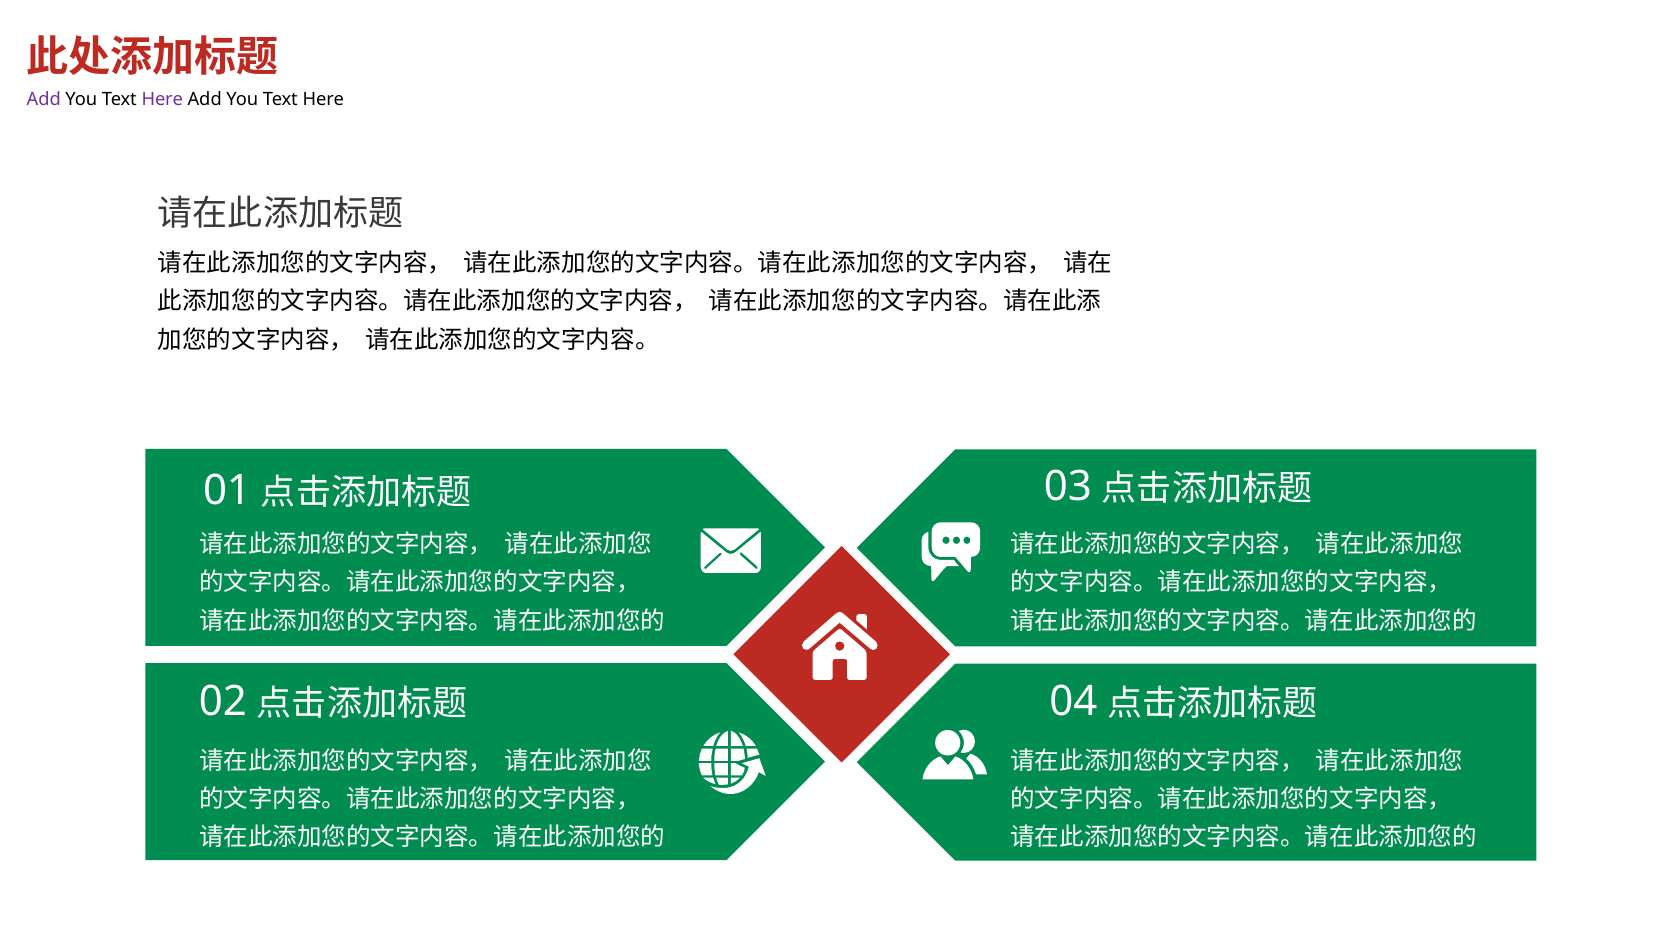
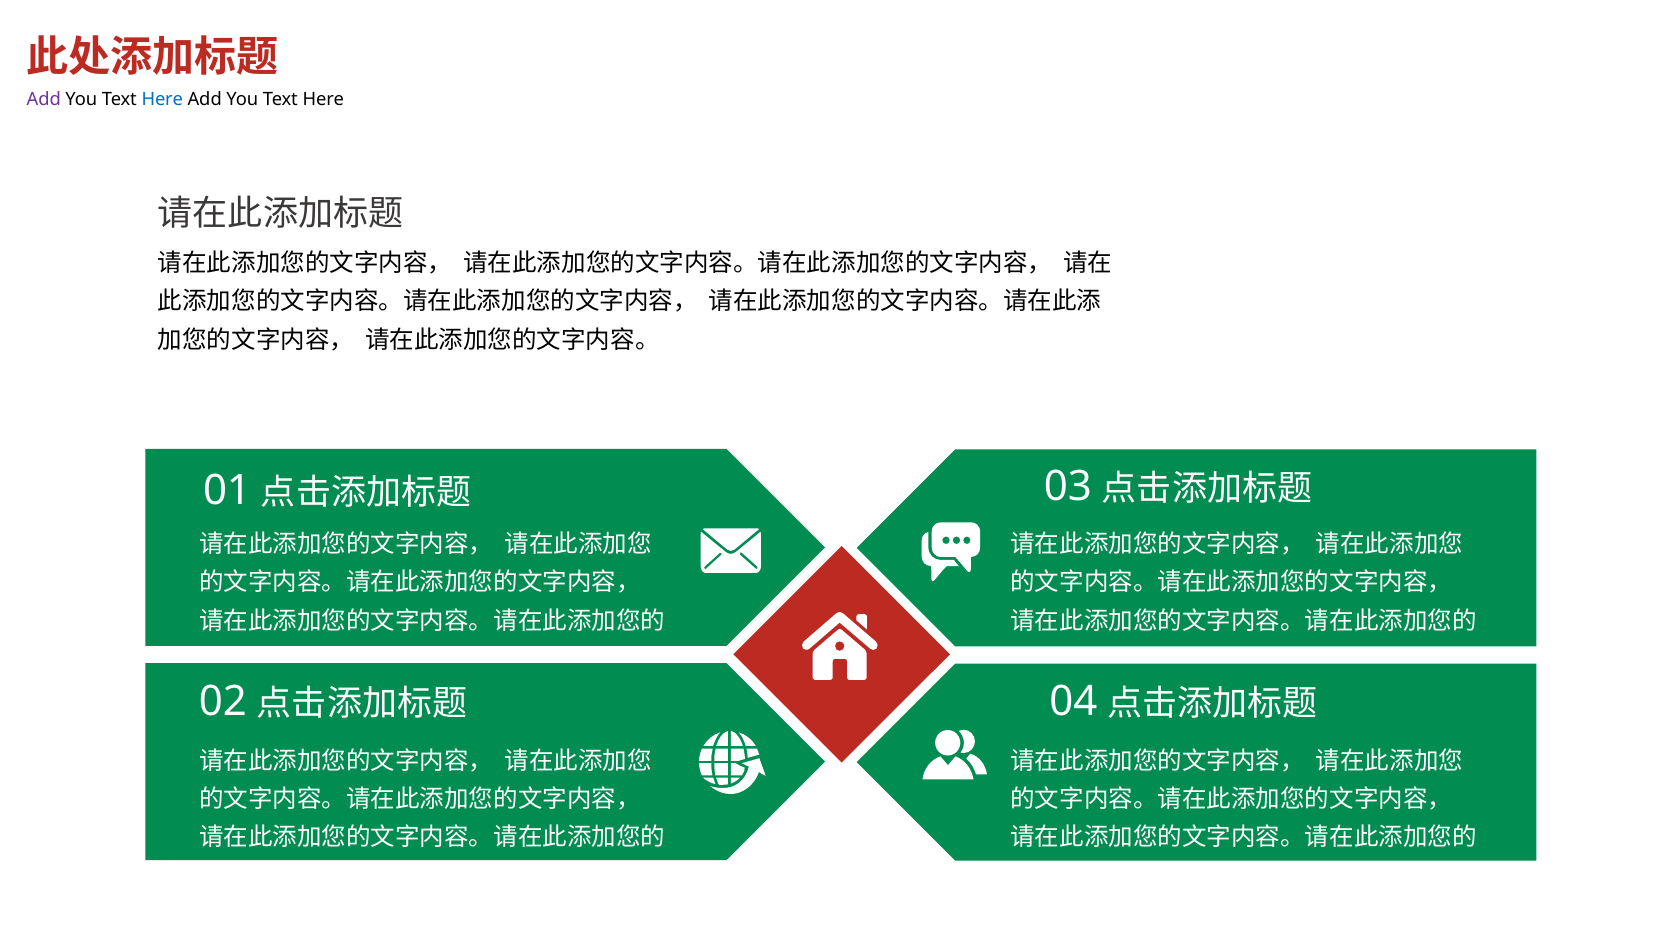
Here at (162, 100) colour: purple -> blue
